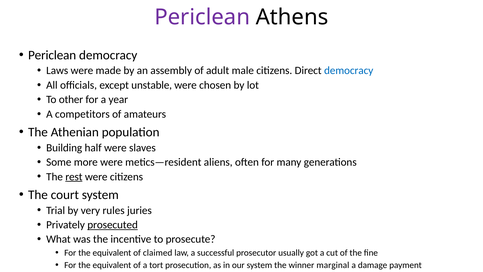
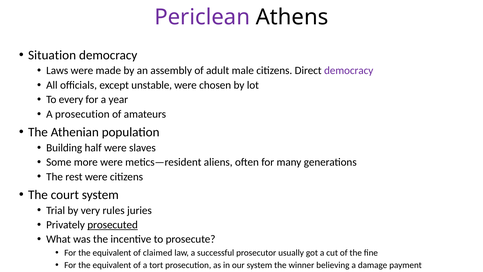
Periclean at (52, 55): Periclean -> Situation
democracy at (349, 71) colour: blue -> purple
other: other -> every
A competitors: competitors -> prosecution
rest underline: present -> none
marginal: marginal -> believing
